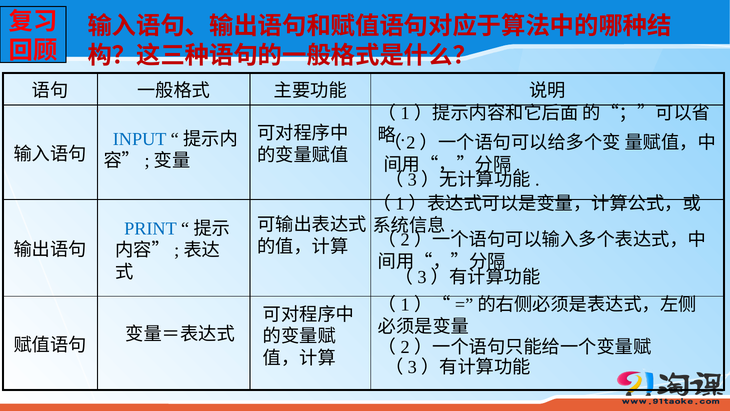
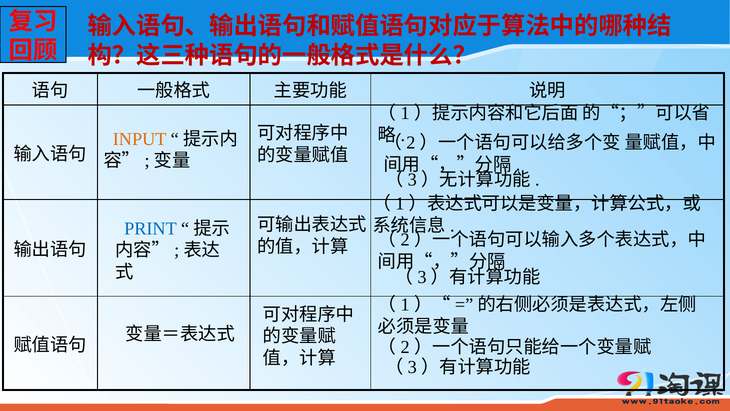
INPUT colour: blue -> orange
